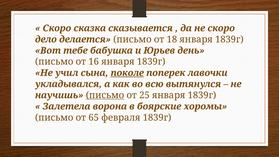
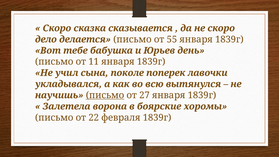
18: 18 -> 55
16: 16 -> 11
поколе underline: present -> none
25: 25 -> 27
65: 65 -> 22
